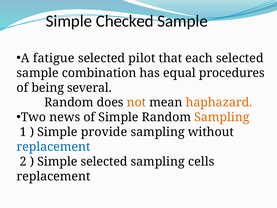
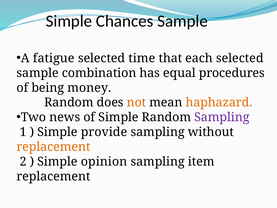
Checked: Checked -> Chances
pilot: pilot -> time
several: several -> money
Sampling at (222, 117) colour: orange -> purple
replacement at (53, 147) colour: blue -> orange
Simple selected: selected -> opinion
cells: cells -> item
